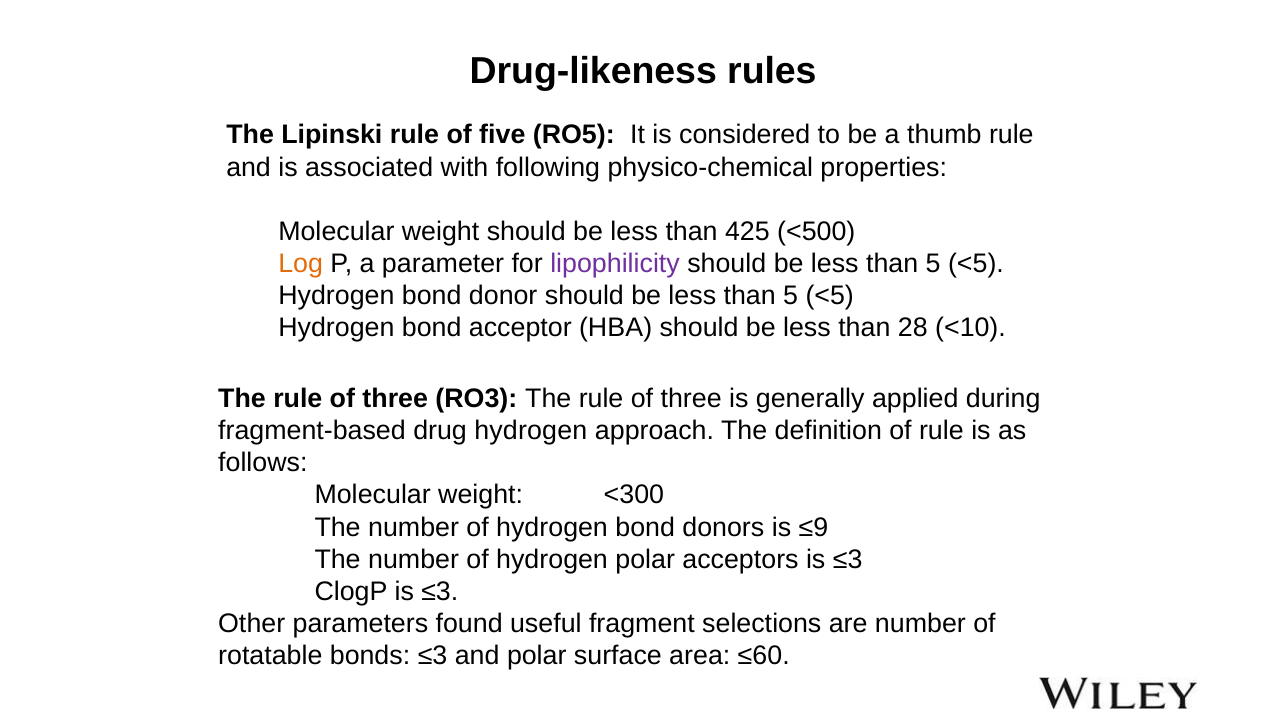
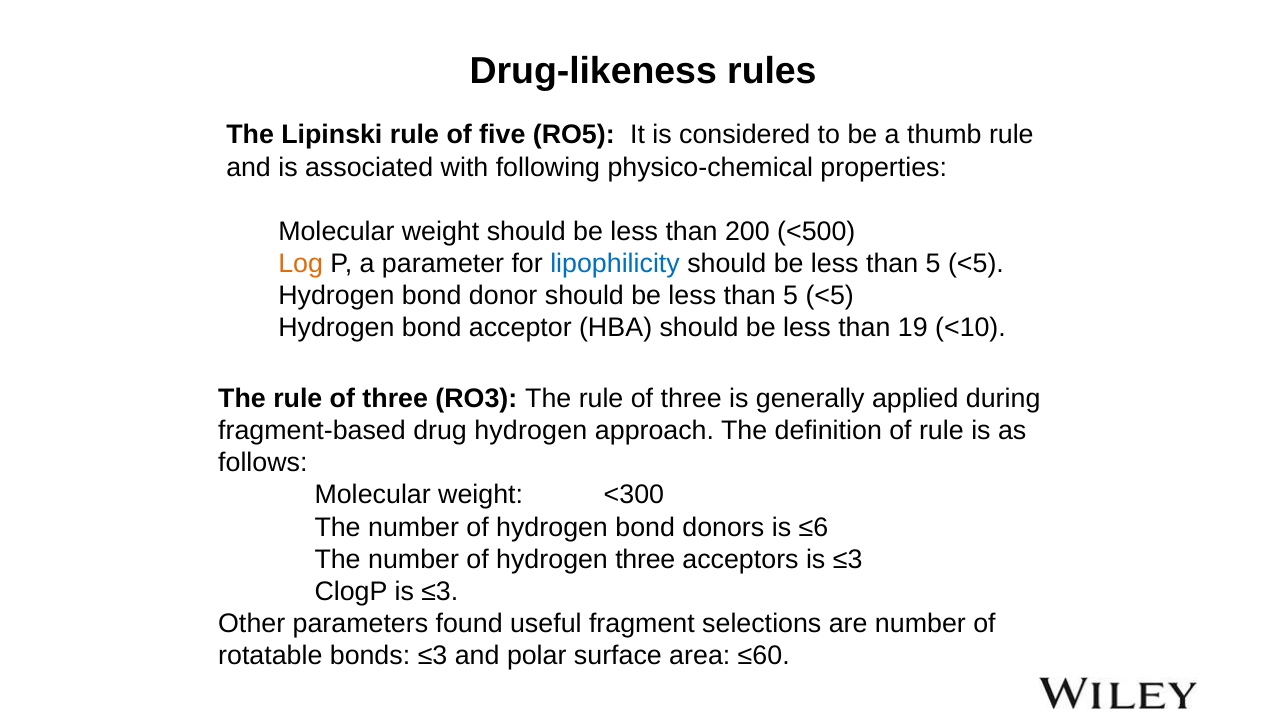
425: 425 -> 200
lipophilicity colour: purple -> blue
28: 28 -> 19
≤9: ≤9 -> ≤6
hydrogen polar: polar -> three
